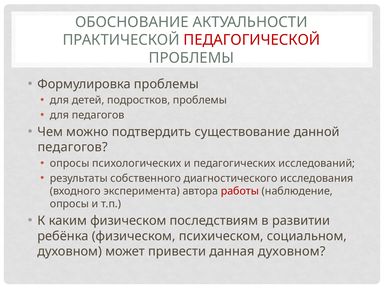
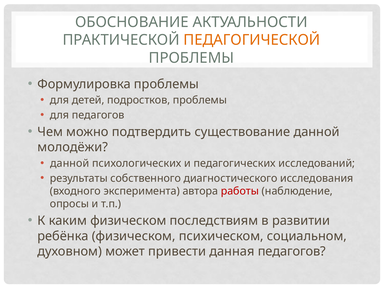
ПЕДАГОГИЧЕСКОЙ colour: red -> orange
педагогов at (73, 147): педагогов -> молодёжи
опросы at (70, 163): опросы -> данной
данная духовном: духовном -> педагогов
